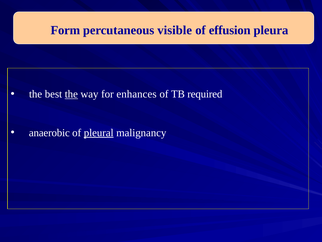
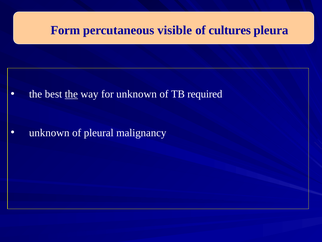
effusion: effusion -> cultures
for enhances: enhances -> unknown
anaerobic at (49, 133): anaerobic -> unknown
pleural underline: present -> none
